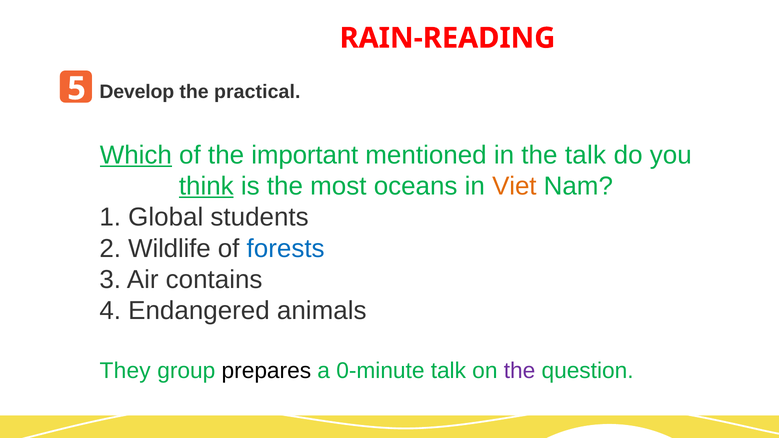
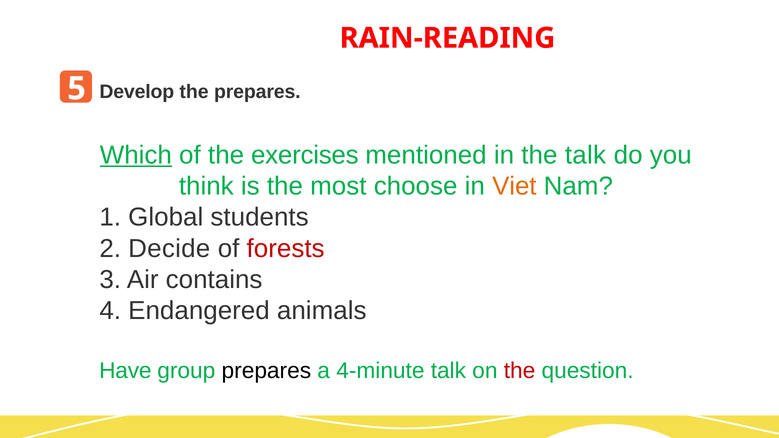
the practical: practical -> prepares
important: important -> exercises
think underline: present -> none
oceans: oceans -> choose
Wildlife: Wildlife -> Decide
forests colour: blue -> red
They: They -> Have
0-minute: 0-minute -> 4-minute
the at (520, 371) colour: purple -> red
